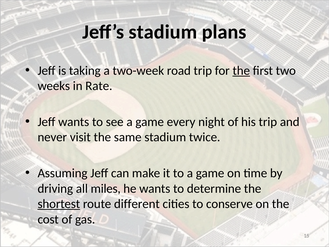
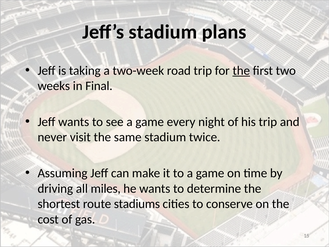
Rate: Rate -> Final
shortest underline: present -> none
different: different -> stadiums
